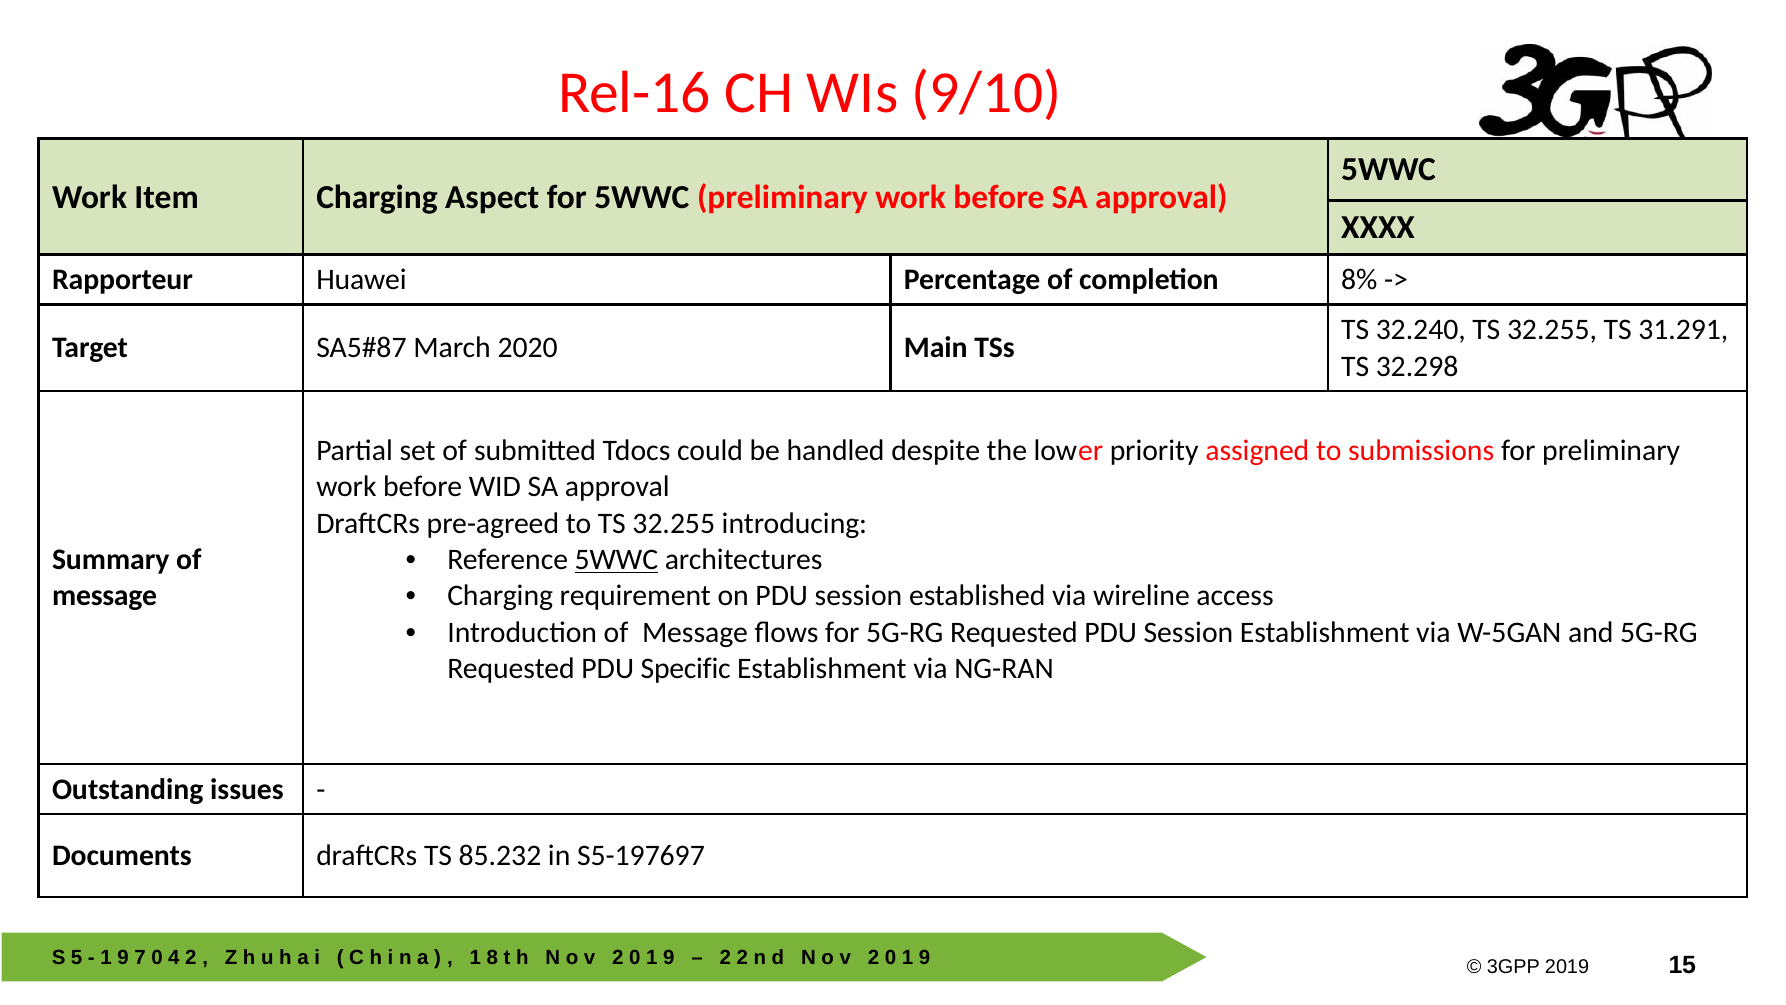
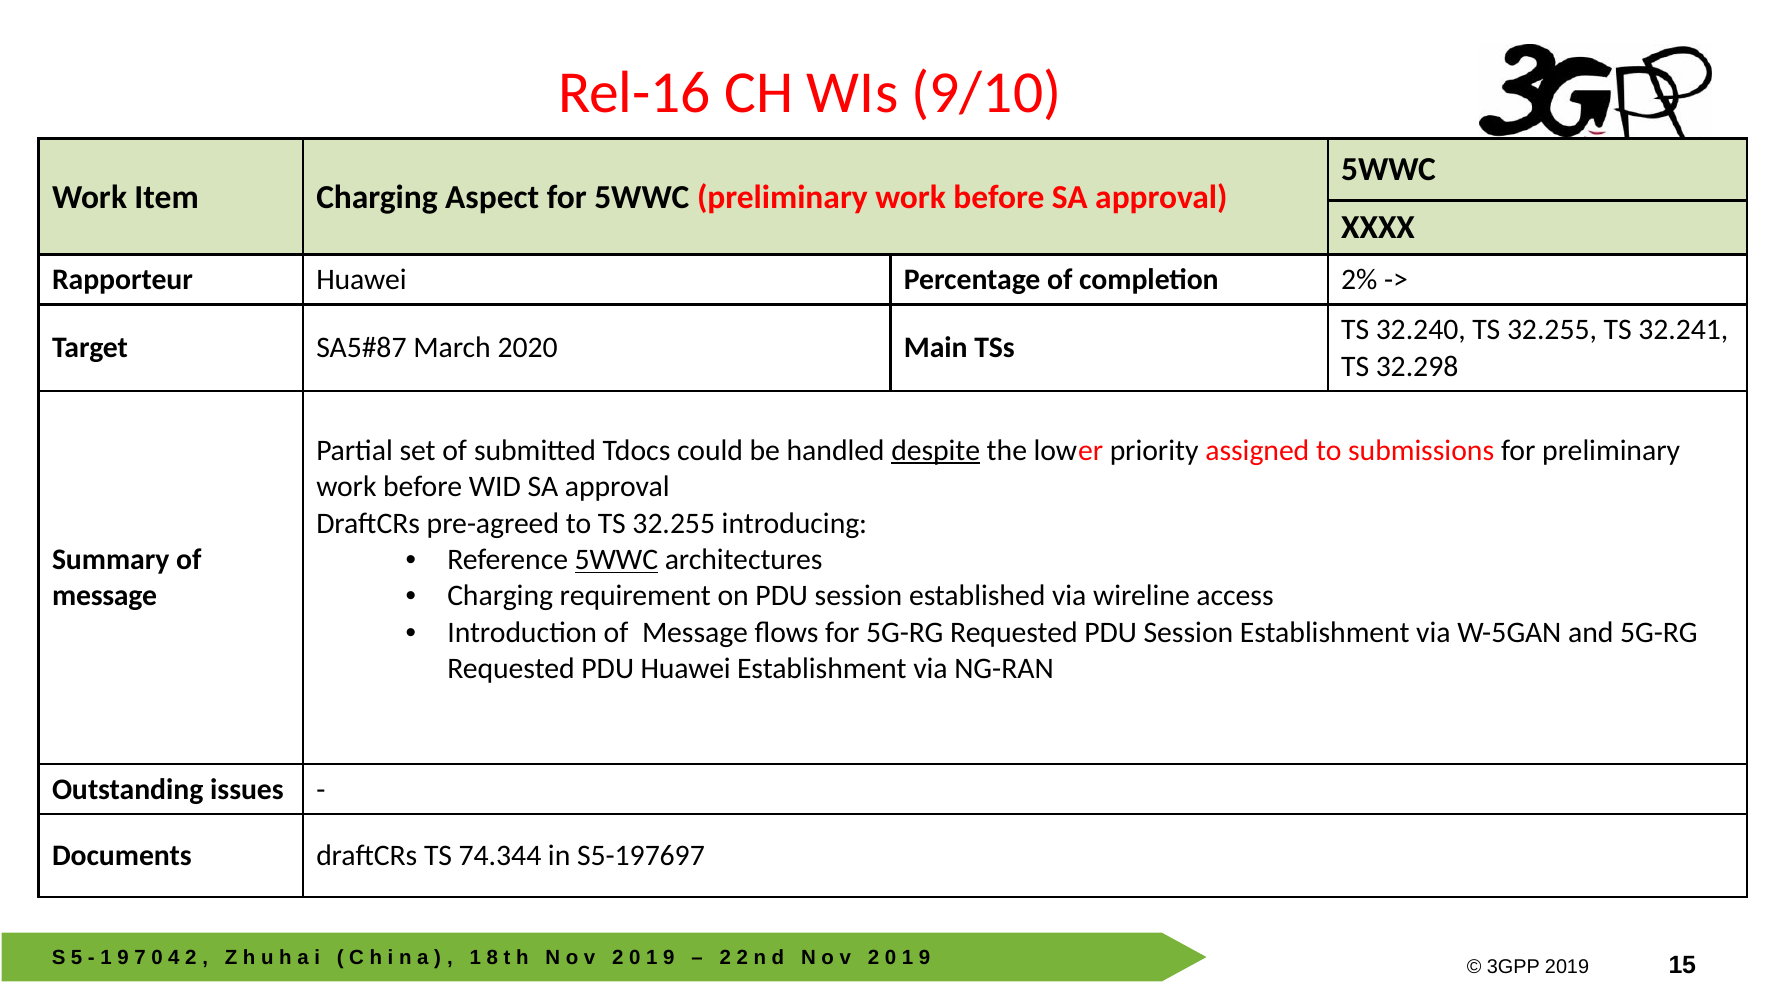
8%: 8% -> 2%
31.291: 31.291 -> 32.241
despite underline: none -> present
PDU Specific: Specific -> Huawei
85.232: 85.232 -> 74.344
